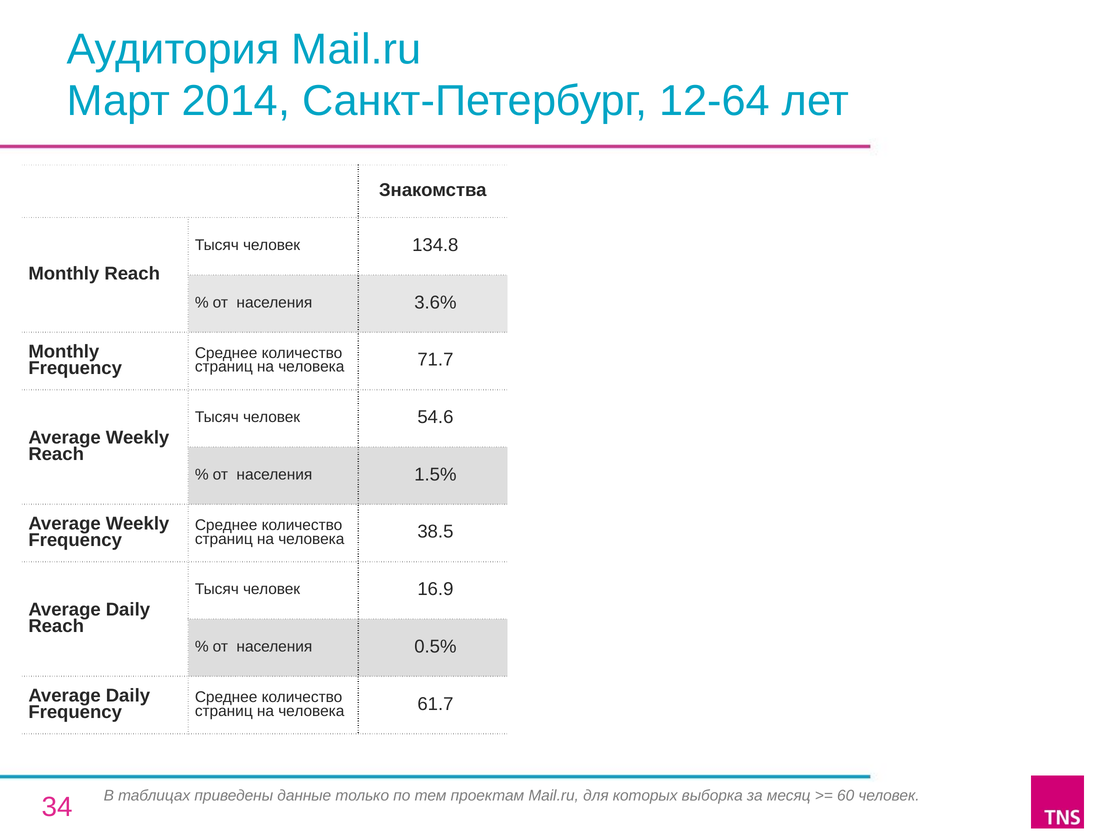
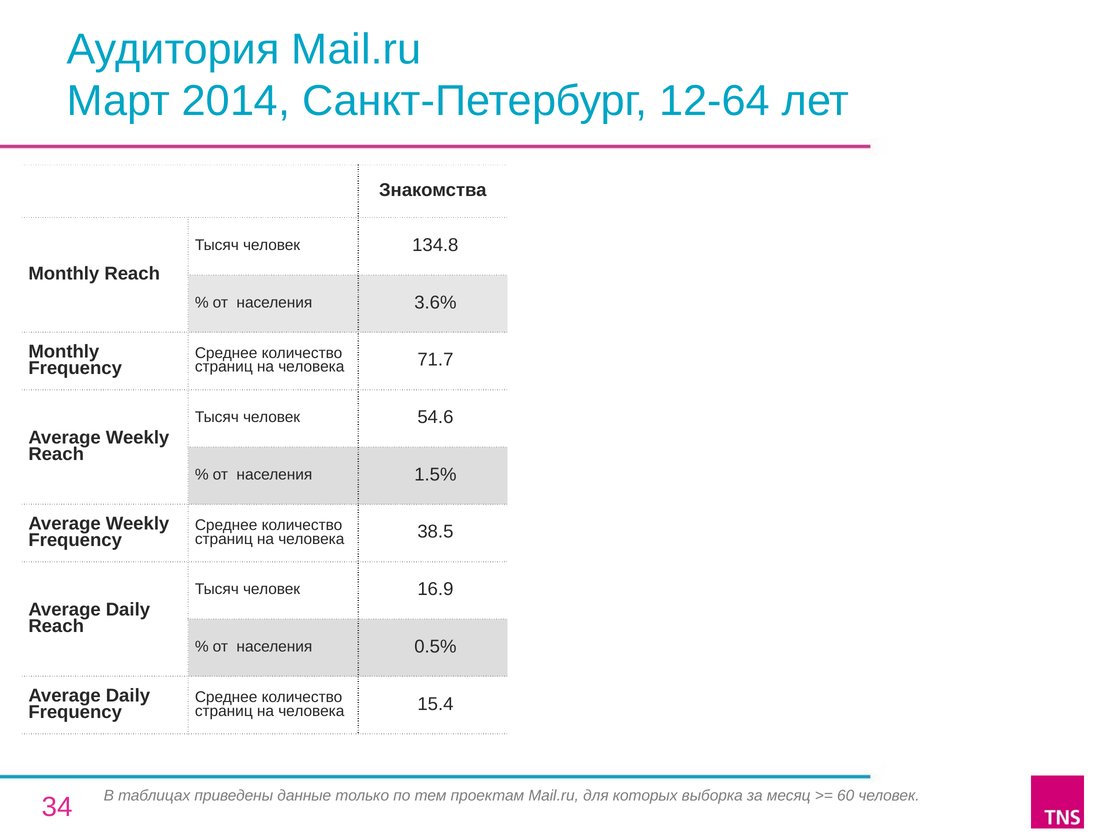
61.7: 61.7 -> 15.4
